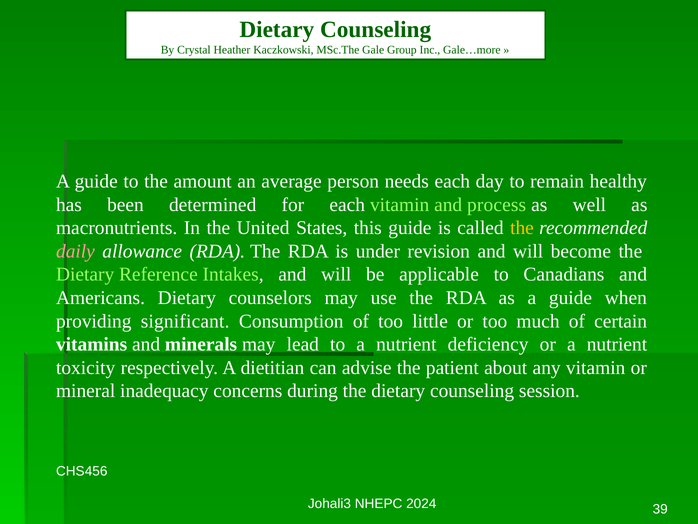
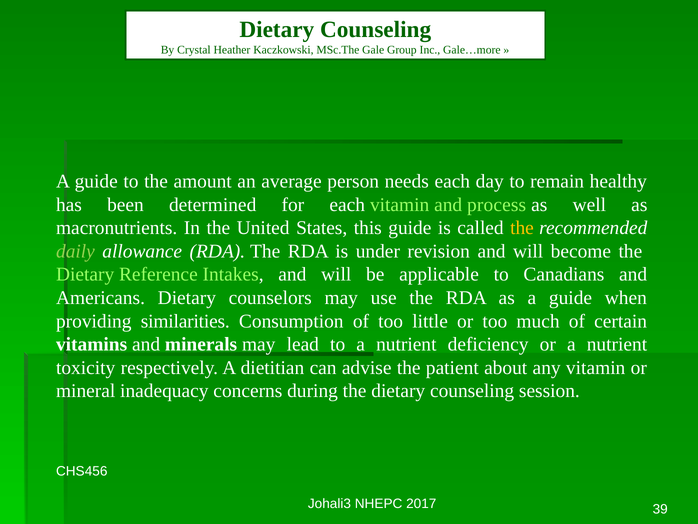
daily colour: pink -> light green
significant: significant -> similarities
2024: 2024 -> 2017
